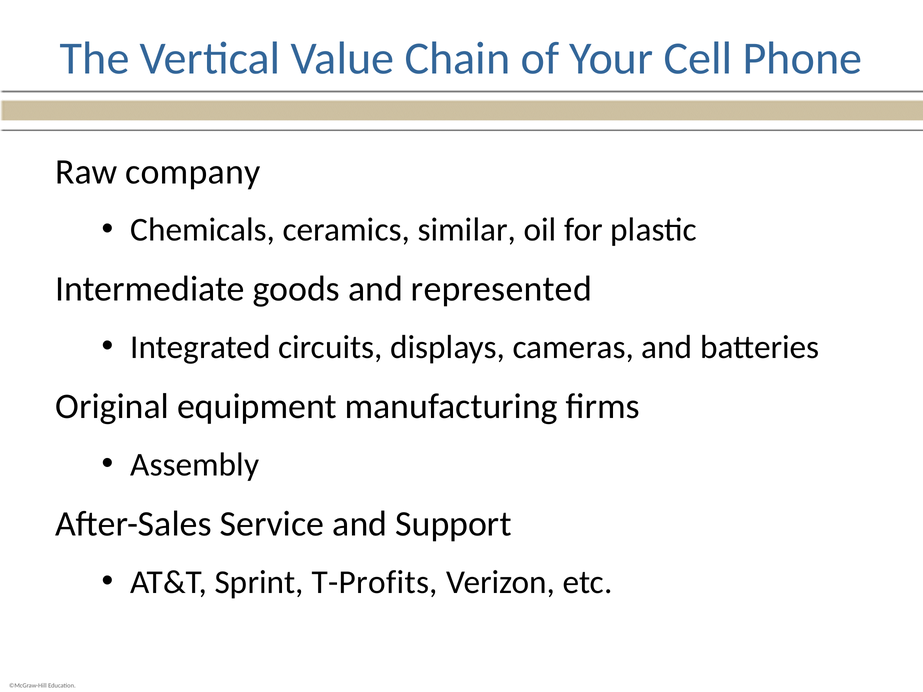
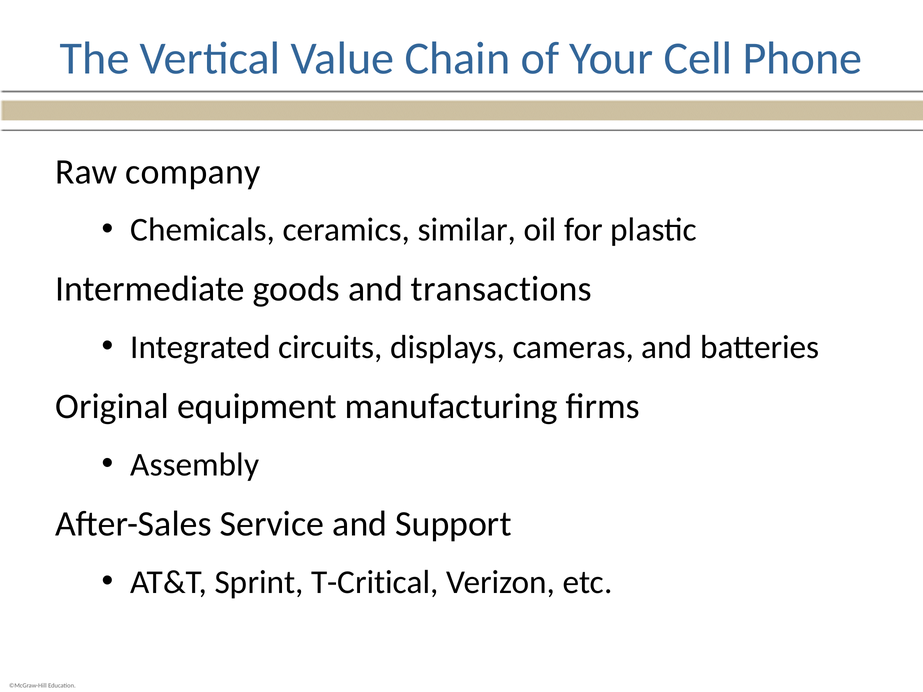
represented: represented -> transactions
T-Profits: T-Profits -> T-Critical
